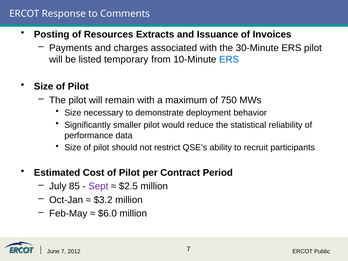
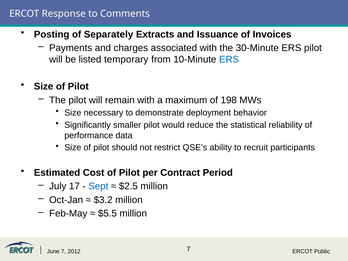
Resources: Resources -> Separately
750: 750 -> 198
85: 85 -> 17
Sept colour: purple -> blue
$6.0: $6.0 -> $5.5
